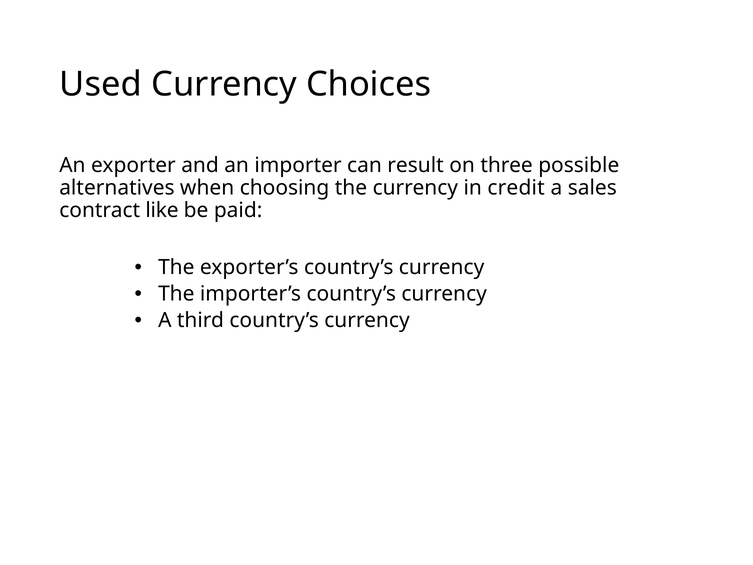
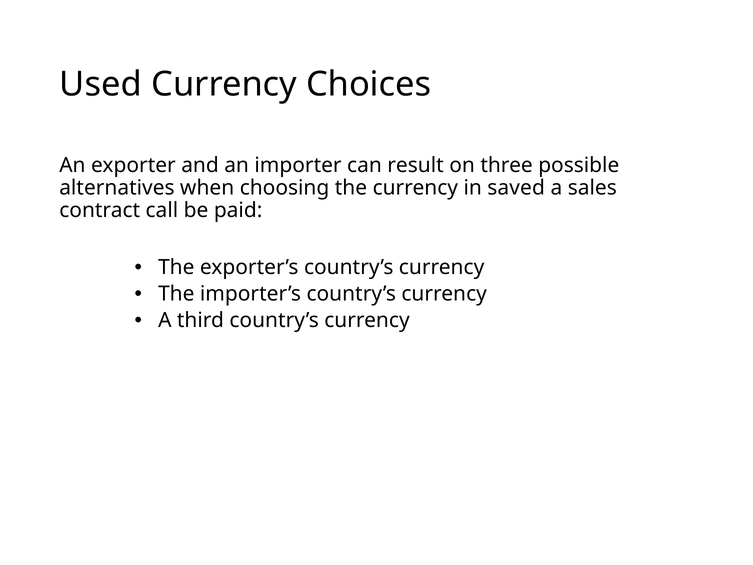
credit: credit -> saved
like: like -> call
